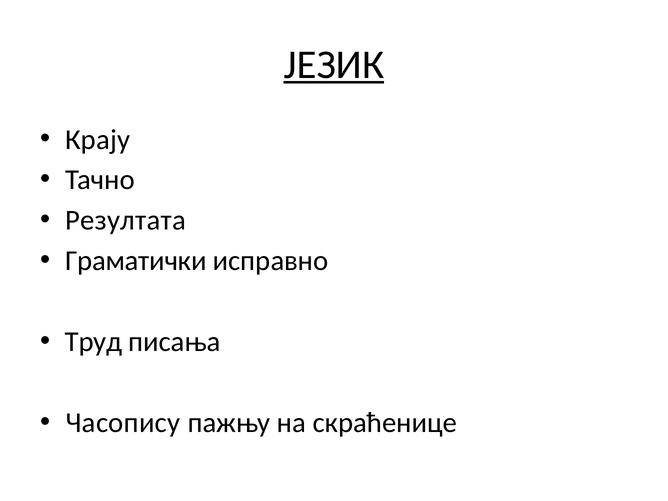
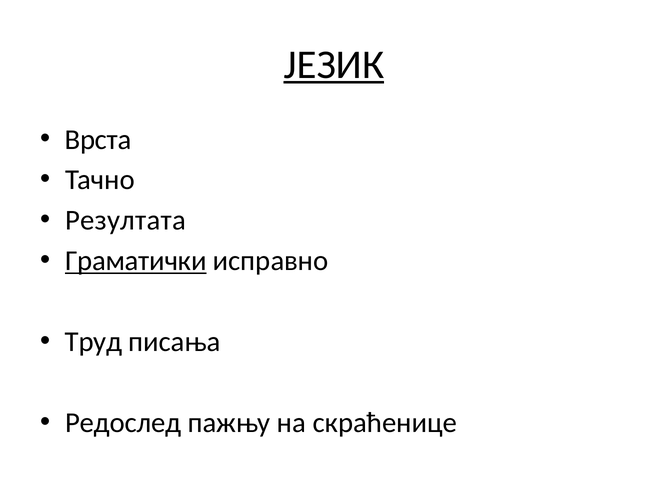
Крају: Крају -> Врста
Граматички underline: none -> present
Часопису: Часопису -> Редослед
